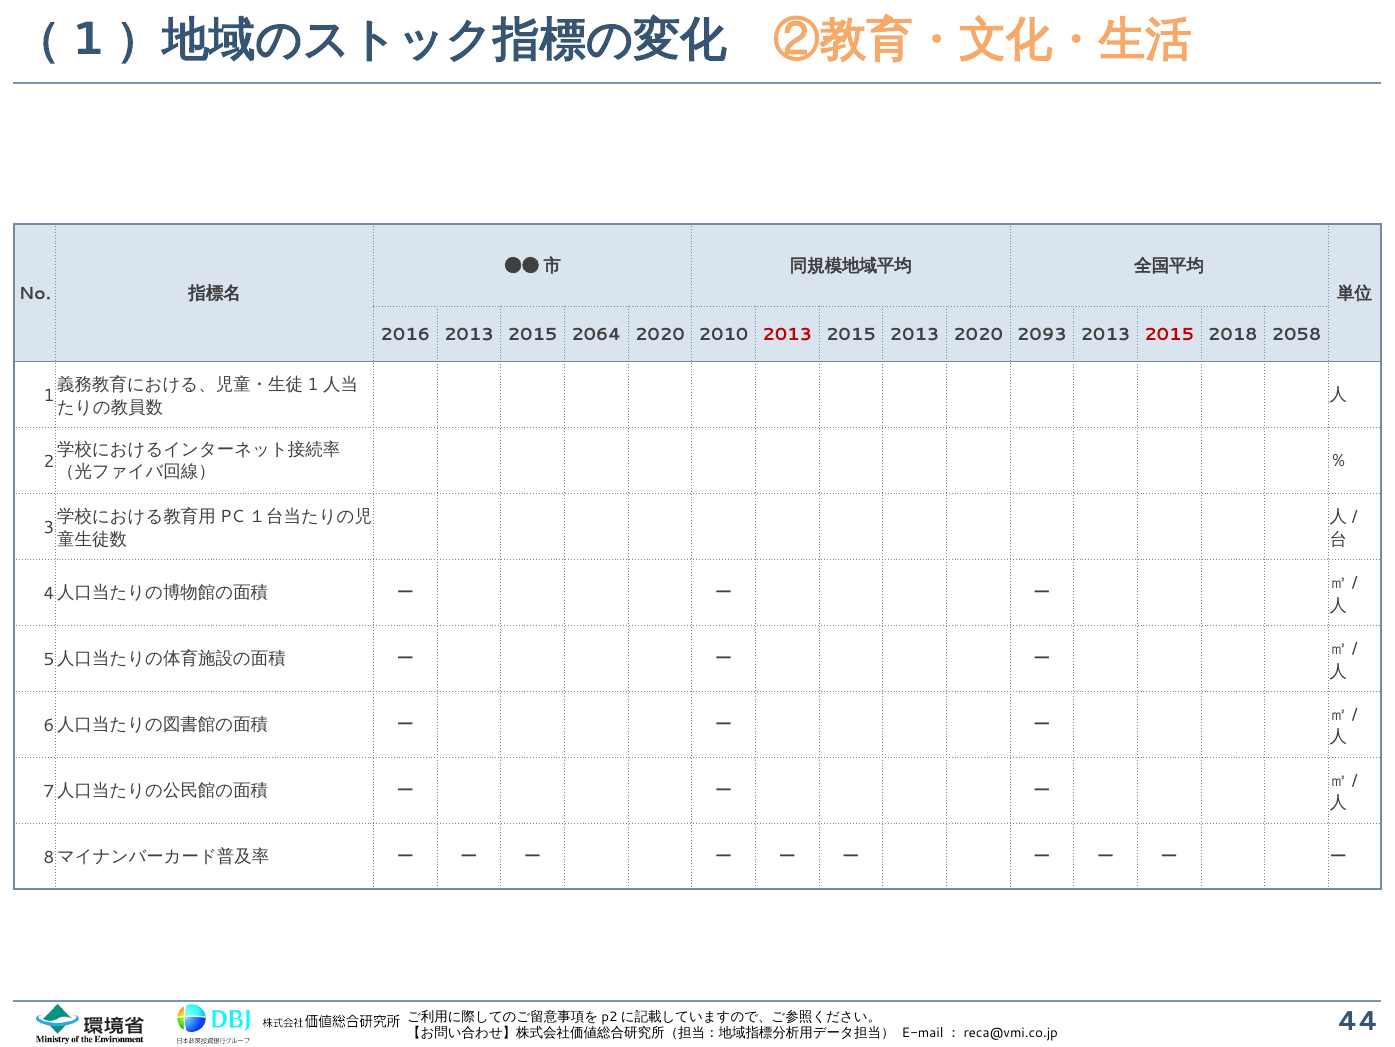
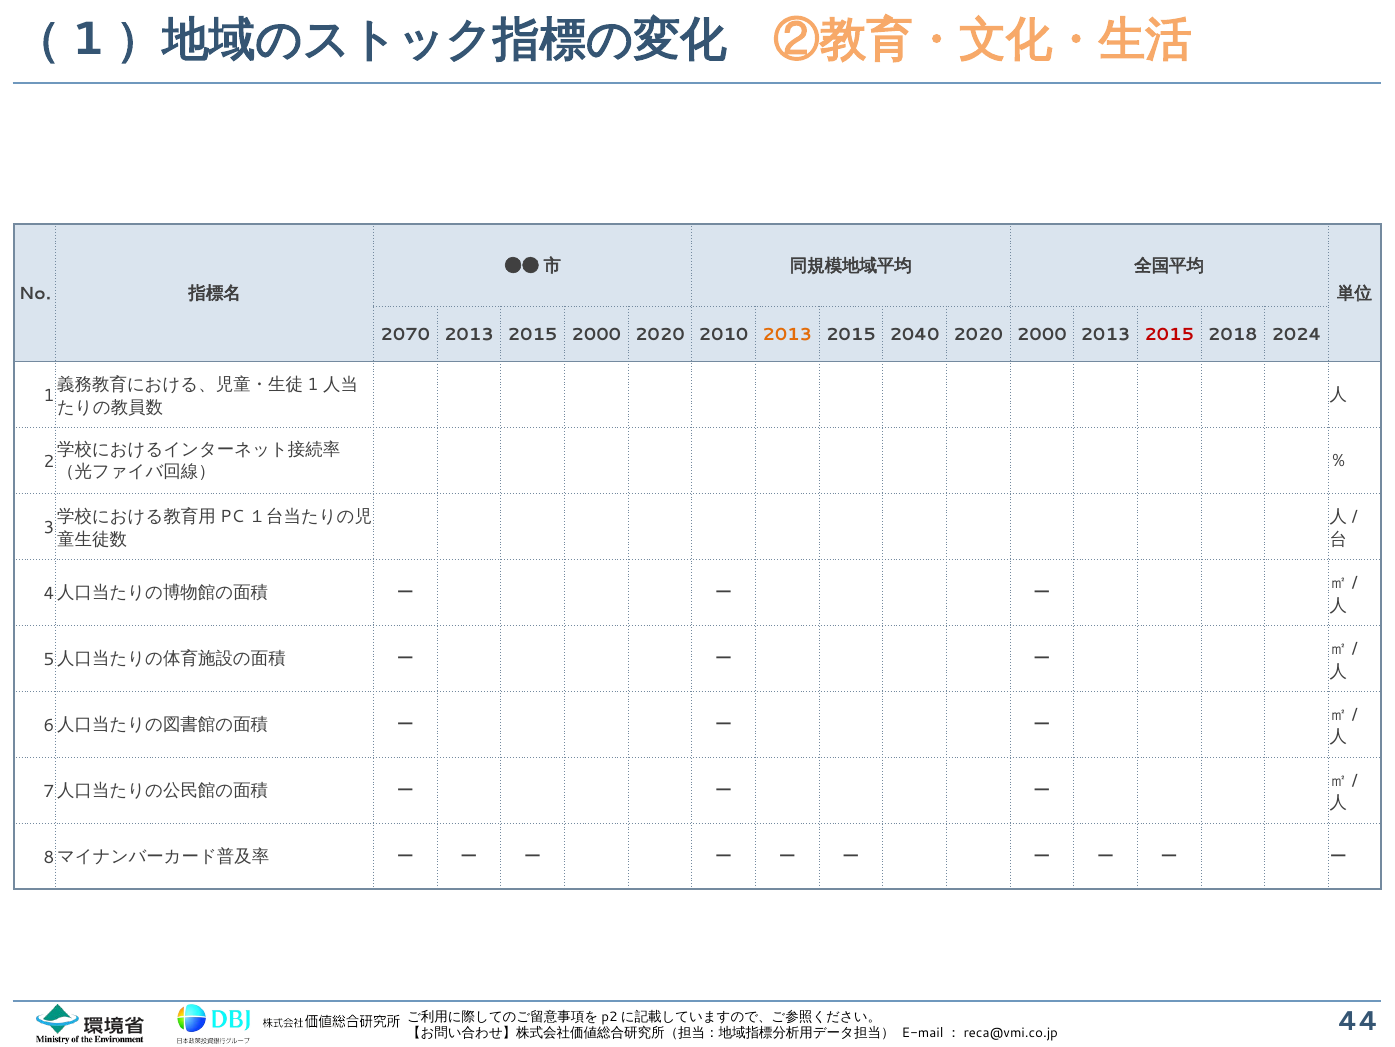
2016: 2016 -> 2070
2015 2064: 2064 -> 2000
2013 at (787, 335) colour: red -> orange
2015 2013: 2013 -> 2040
2020 2093: 2093 -> 2000
2058: 2058 -> 2024
